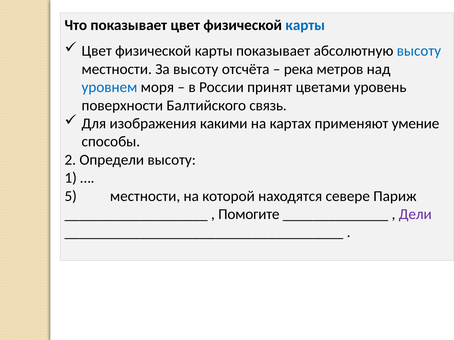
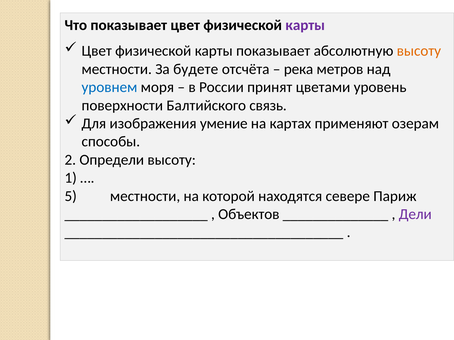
карты at (305, 25) colour: blue -> purple
высоту at (419, 51) colour: blue -> orange
За высоту: высоту -> будете
какими: какими -> умение
умение: умение -> озерам
Помогите: Помогите -> Объектов
